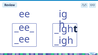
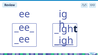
_igh at (64, 41) underline: none -> present
